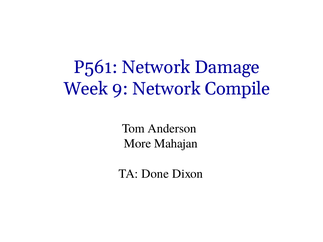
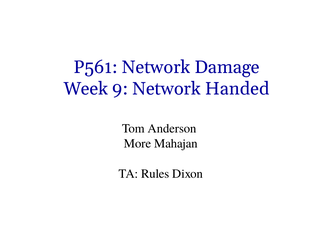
Compile: Compile -> Handed
Done: Done -> Rules
